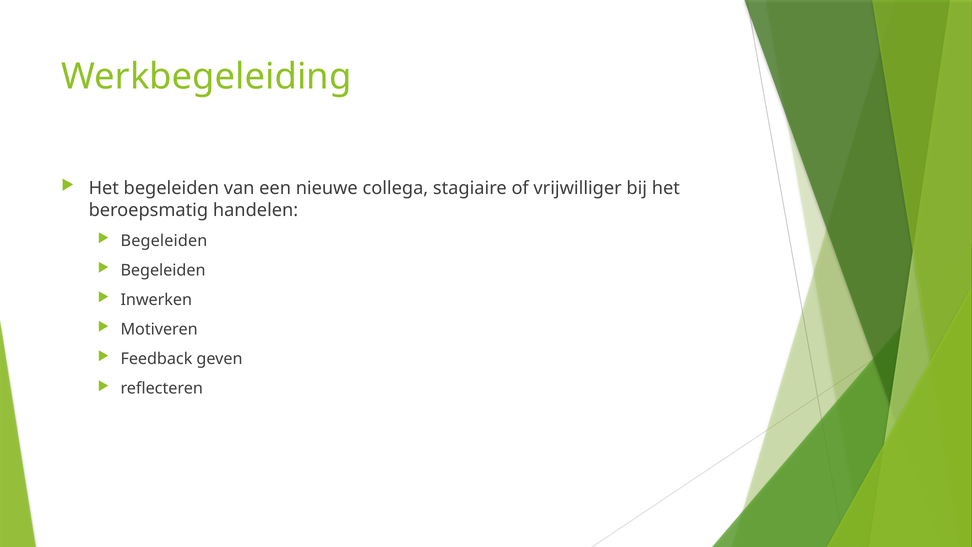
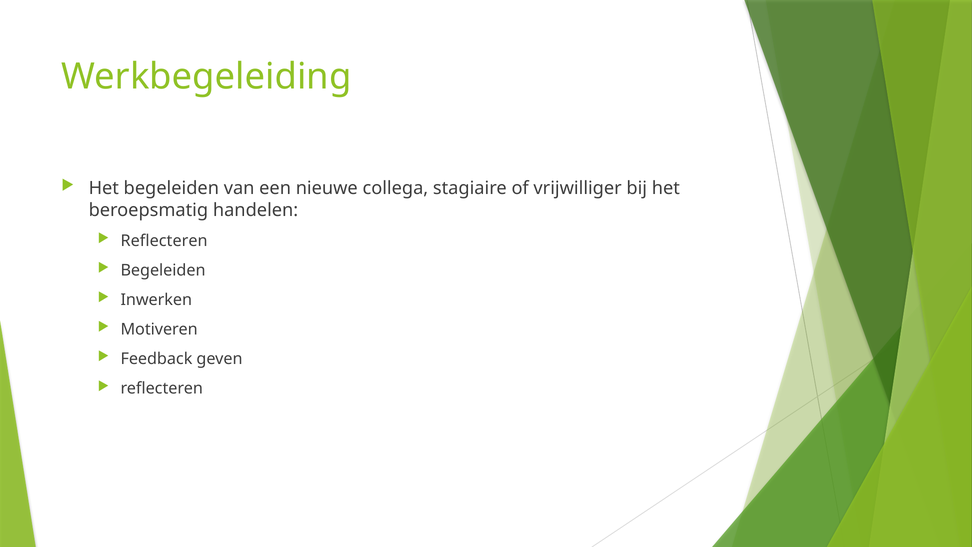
Begeleiden at (164, 241): Begeleiden -> Reflecteren
